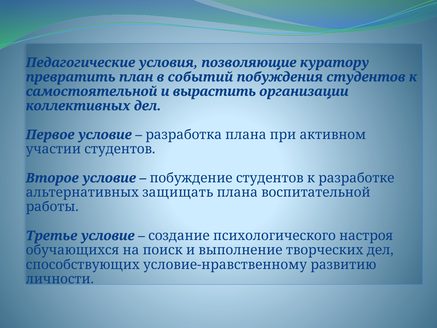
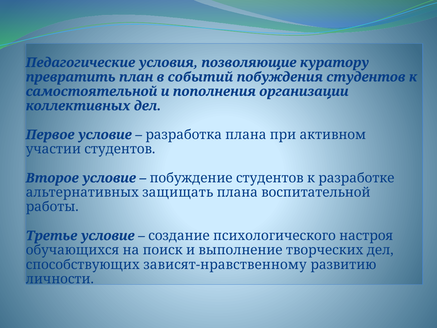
вырастить: вырастить -> пополнения
условие-нравственному: условие-нравственному -> зависят-нравственному
